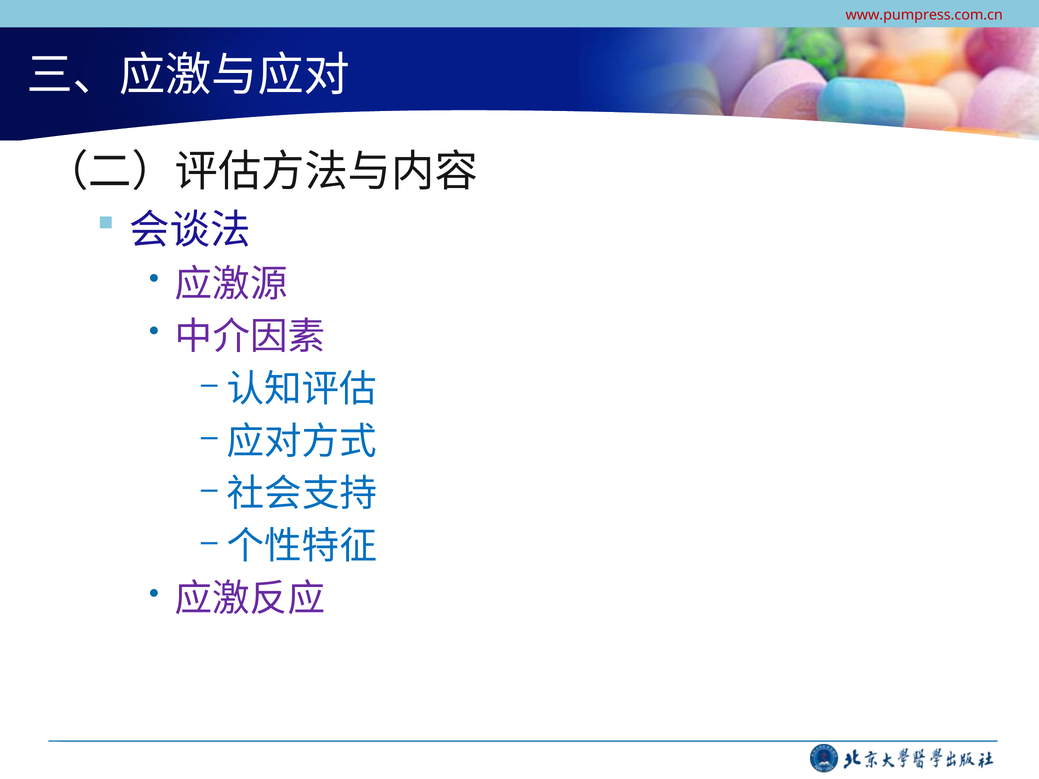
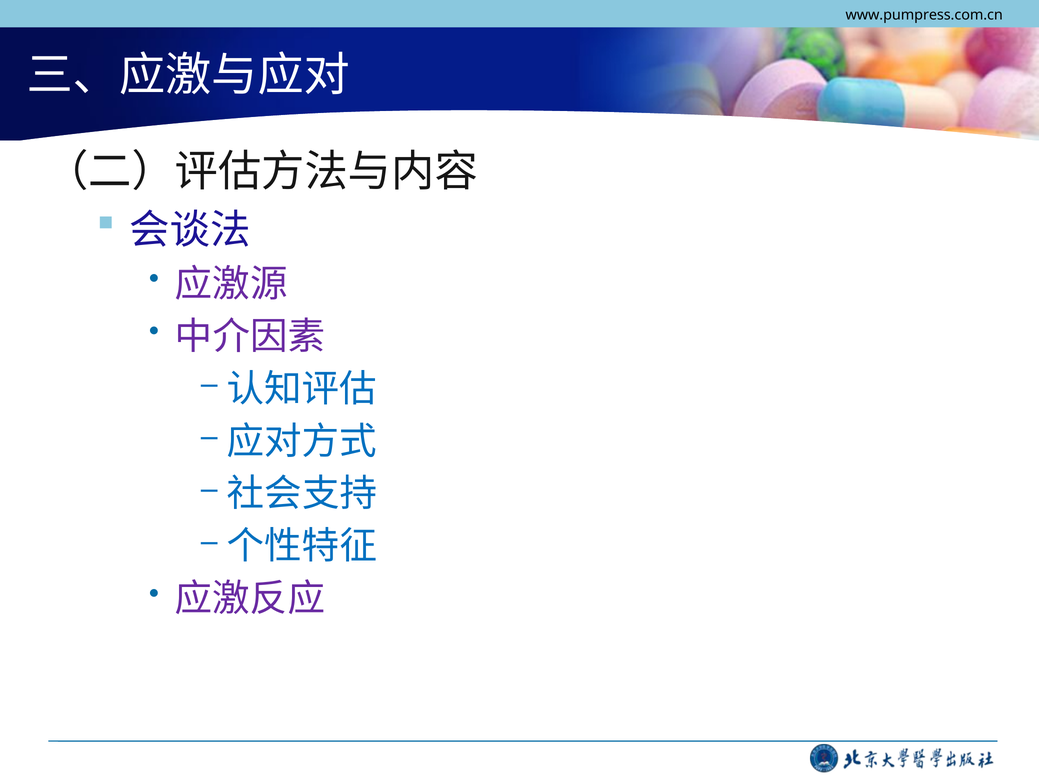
www.pumpress.com.cn colour: red -> black
